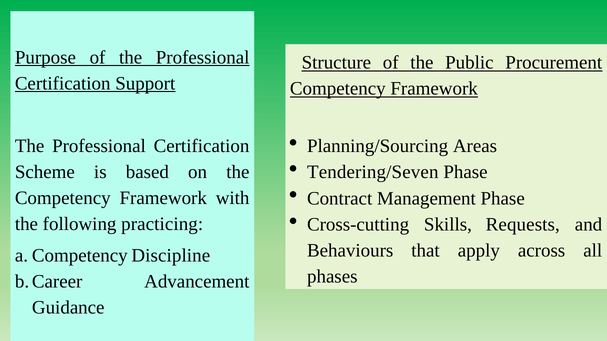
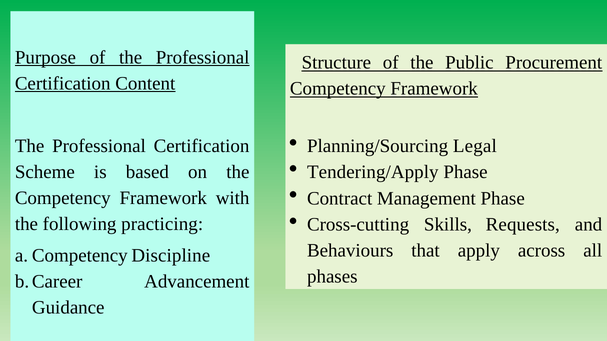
Support: Support -> Content
Areas: Areas -> Legal
Tendering/Seven: Tendering/Seven -> Tendering/Apply
